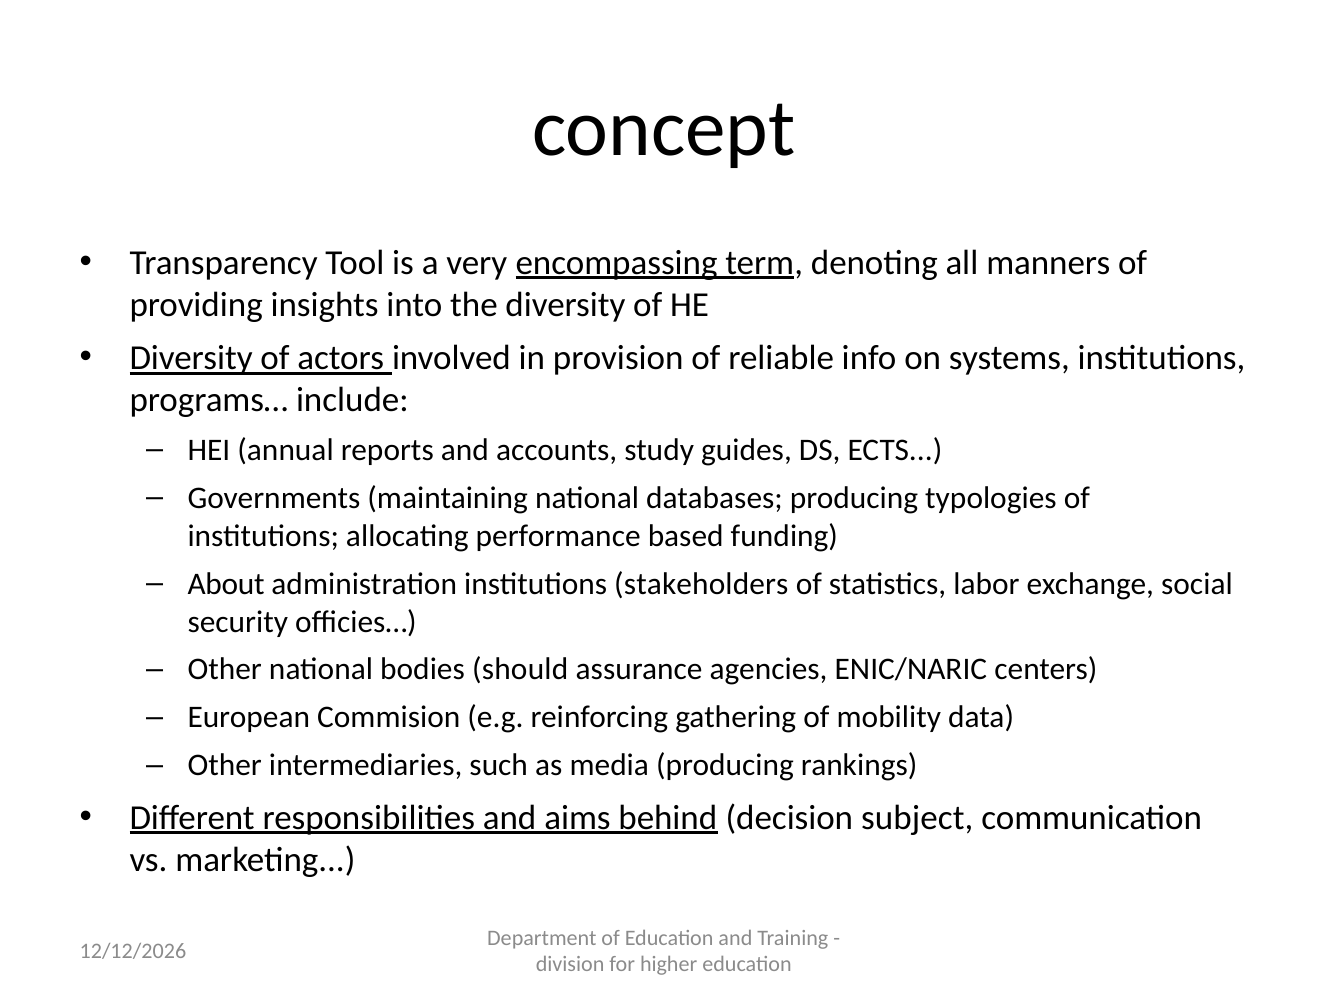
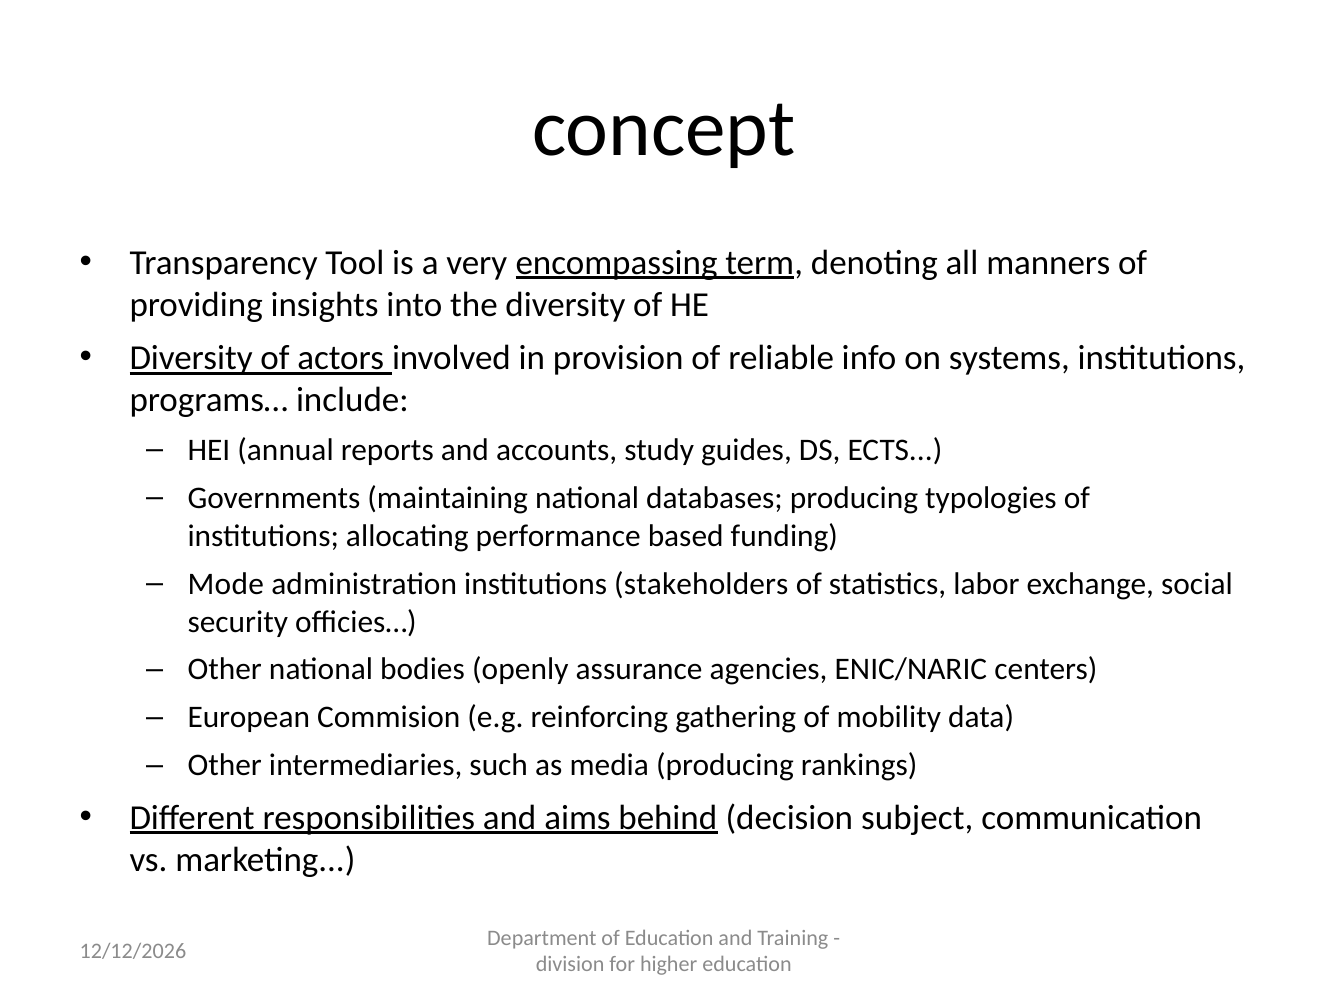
About: About -> Mode
should: should -> openly
